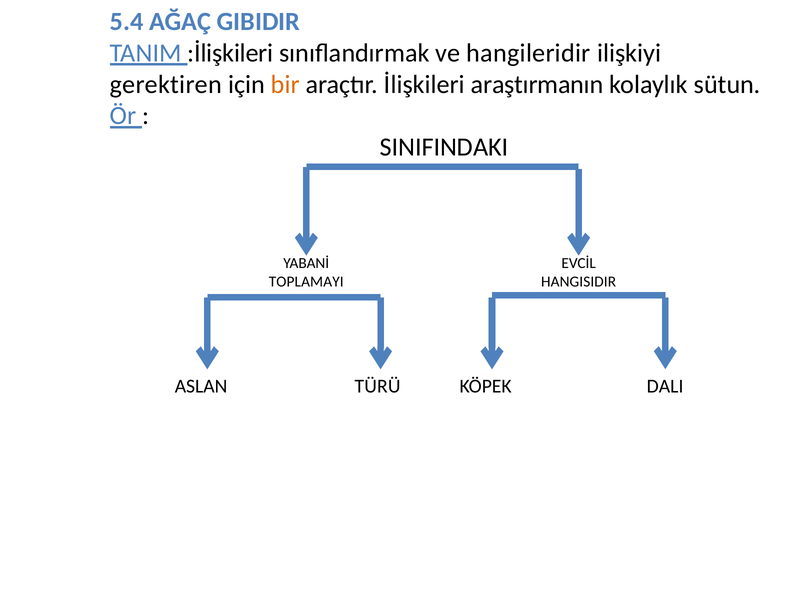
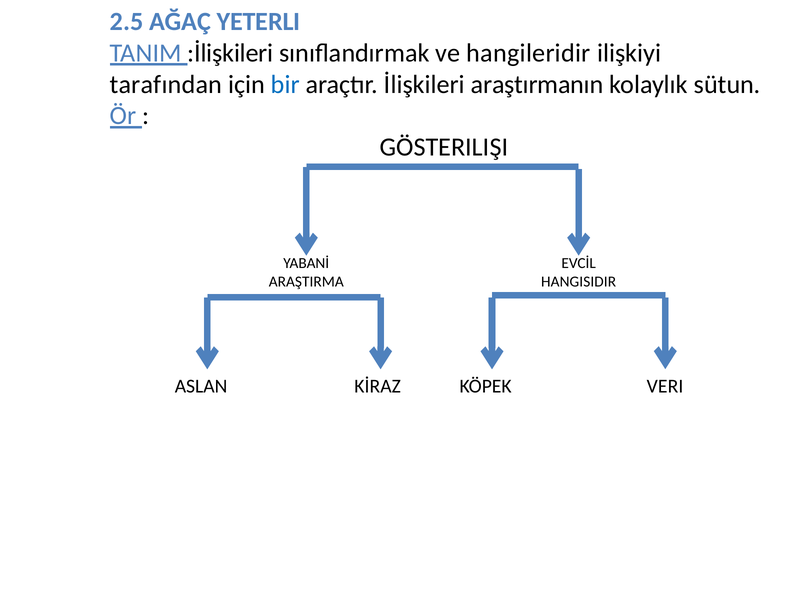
5.4: 5.4 -> 2.5
GIBIDIR: GIBIDIR -> YETERLI
gerektiren: gerektiren -> tarafından
bir colour: orange -> blue
SINIFINDAKI: SINIFINDAKI -> GÖSTERILIŞI
TOPLAMAYI: TOPLAMAYI -> ARAŞTIRMA
TÜRÜ: TÜRÜ -> KİRAZ
DALI: DALI -> VERI
